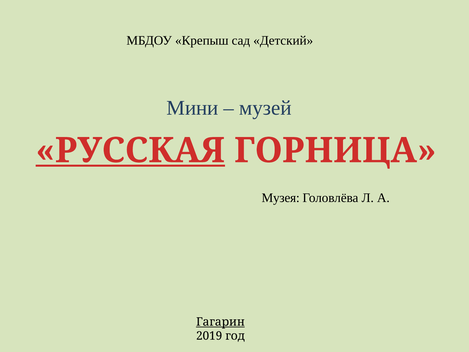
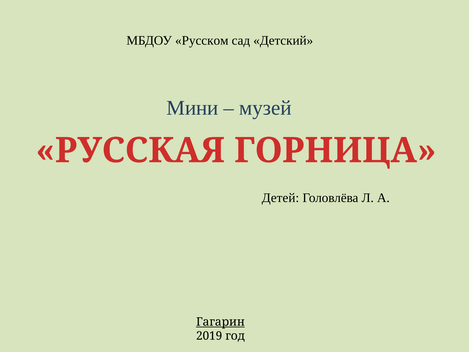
Крепыш: Крепыш -> Русском
РУССКАЯ underline: present -> none
Музея: Музея -> Детей
